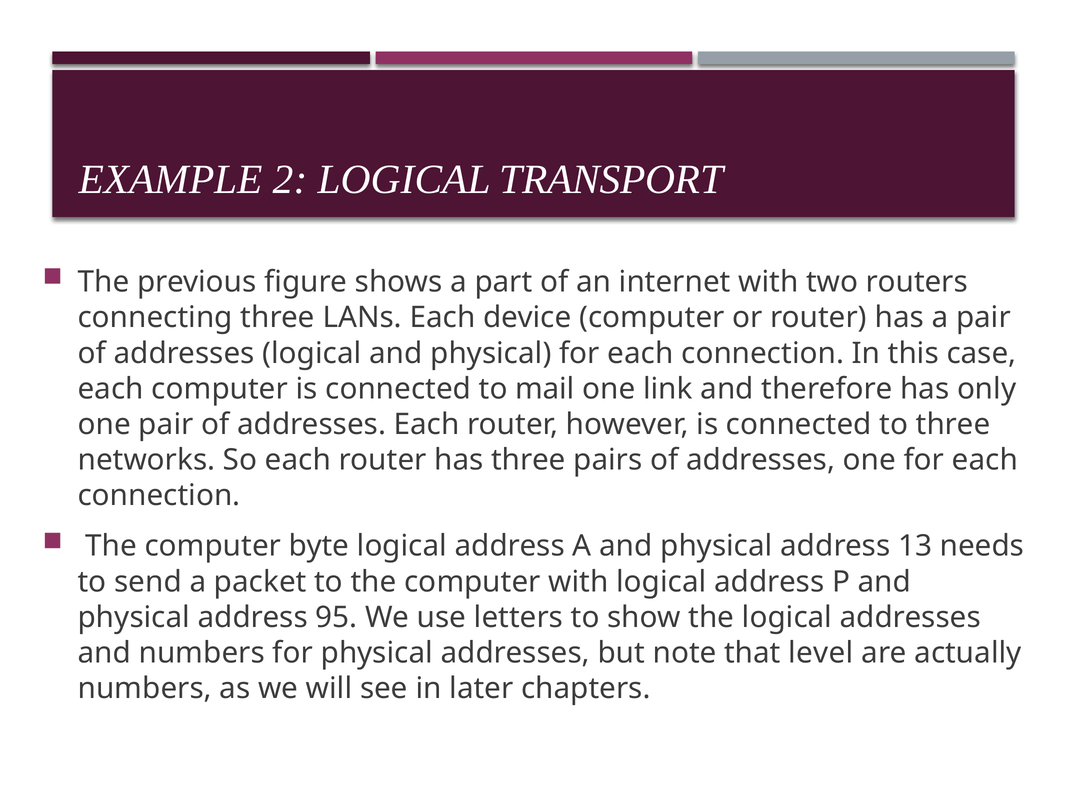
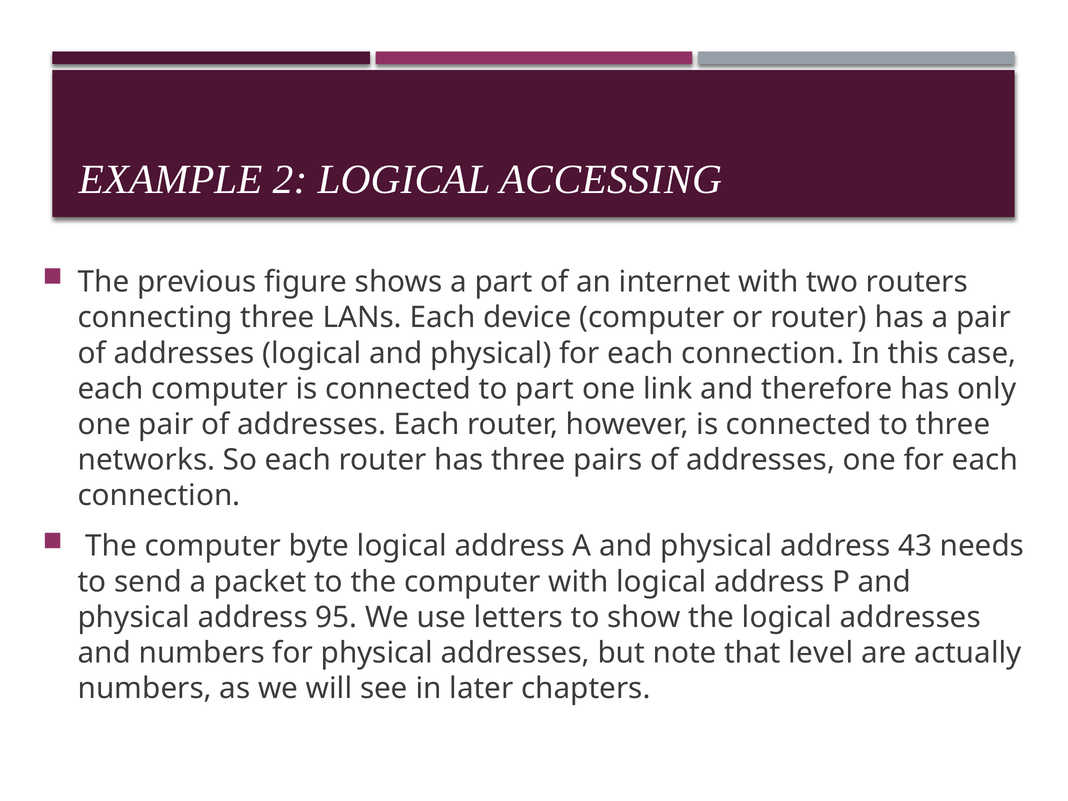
TRANSPORT: TRANSPORT -> ACCESSING
to mail: mail -> part
13: 13 -> 43
